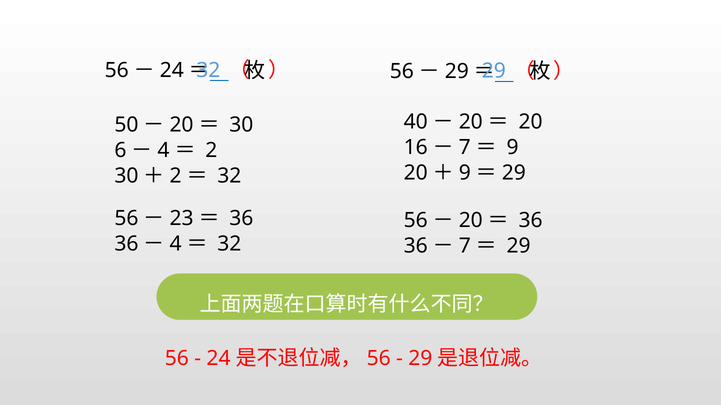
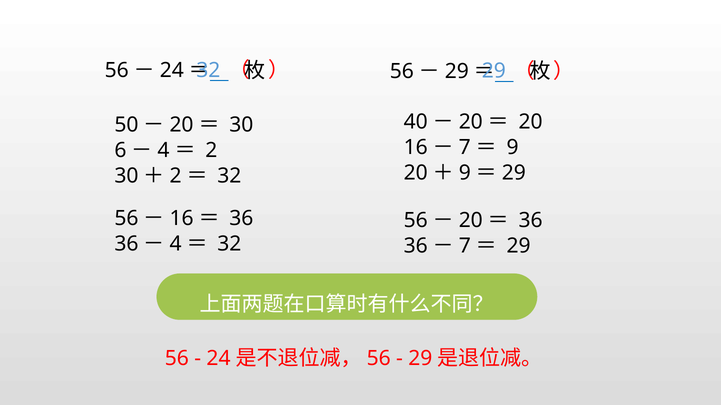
23 at (182, 219): 23 -> 16
